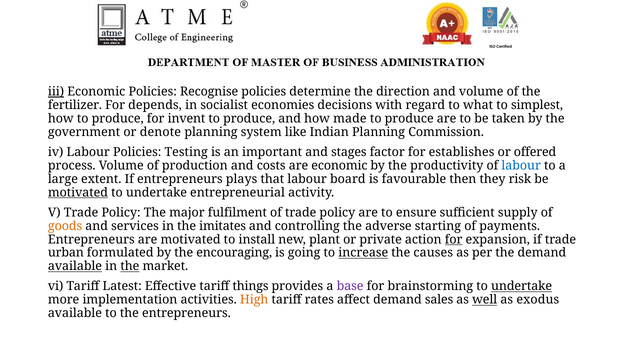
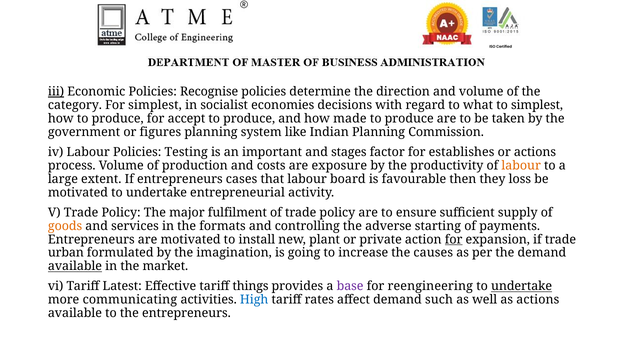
fertilizer: fertilizer -> category
For depends: depends -> simplest
invent: invent -> accept
denote: denote -> figures
or offered: offered -> actions
are economic: economic -> exposure
labour at (521, 165) colour: blue -> orange
plays: plays -> cases
risk: risk -> loss
motivated at (78, 192) underline: present -> none
imitates: imitates -> formats
encouraging: encouraging -> imagination
increase underline: present -> none
the at (130, 266) underline: present -> none
brainstorming: brainstorming -> reengineering
implementation: implementation -> communicating
High colour: orange -> blue
sales: sales -> such
well underline: present -> none
as exodus: exodus -> actions
